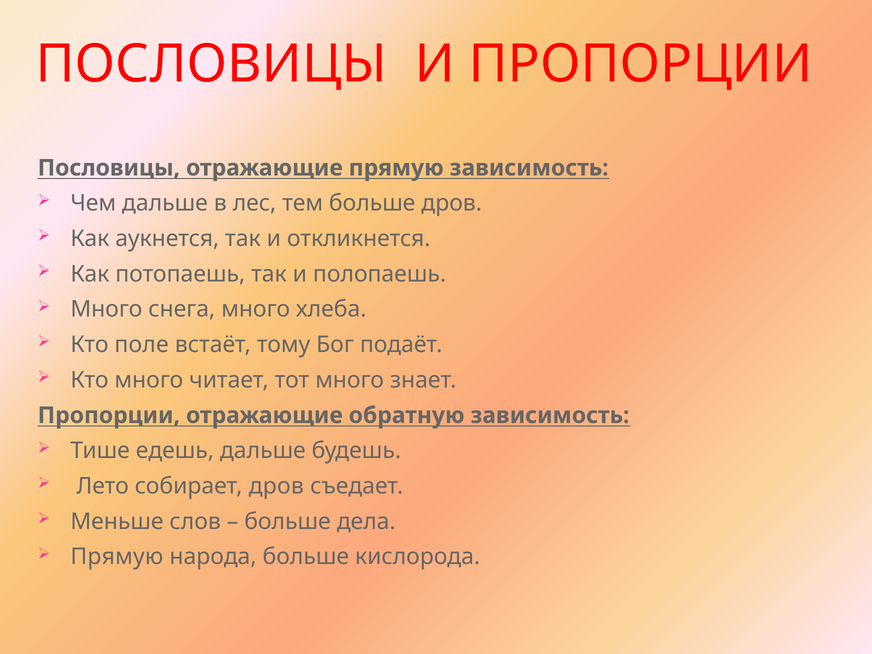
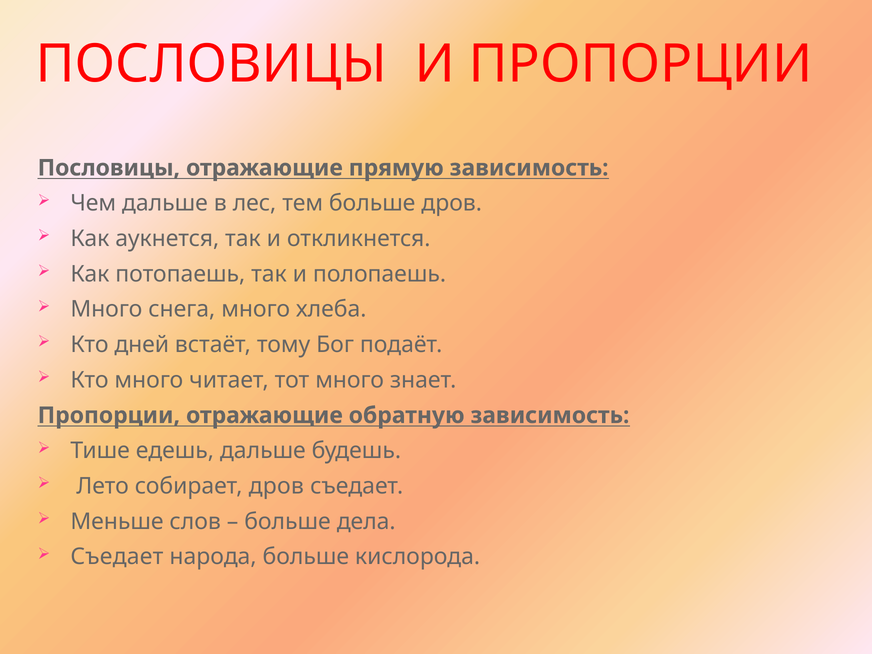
поле: поле -> дней
Прямую at (117, 557): Прямую -> Съедает
